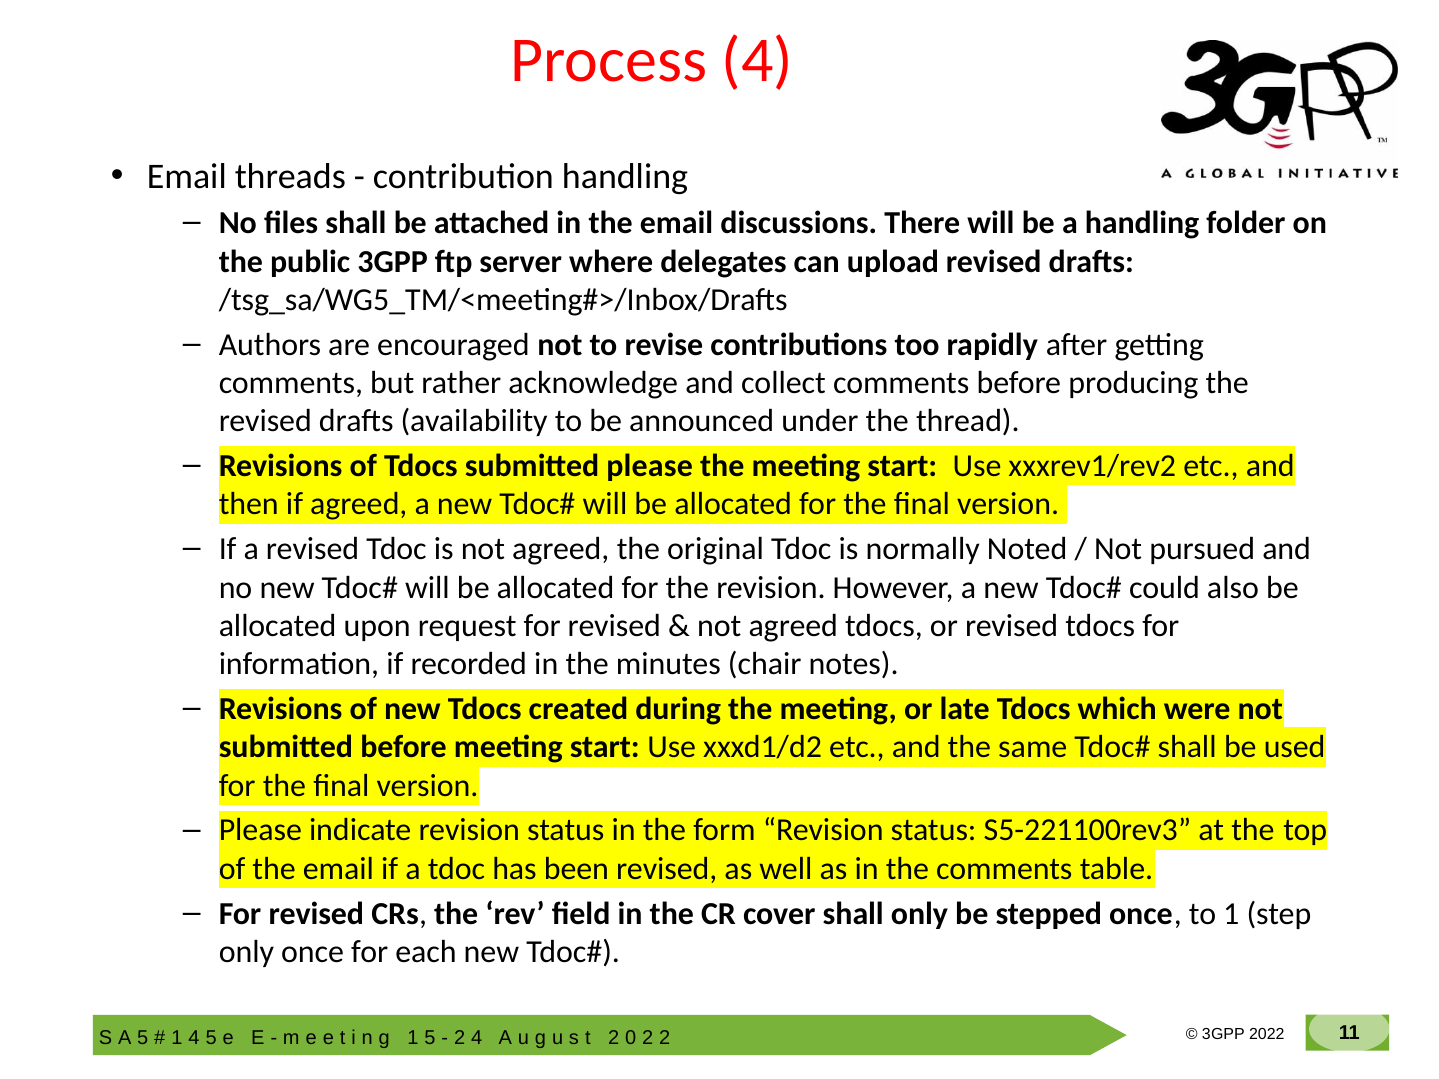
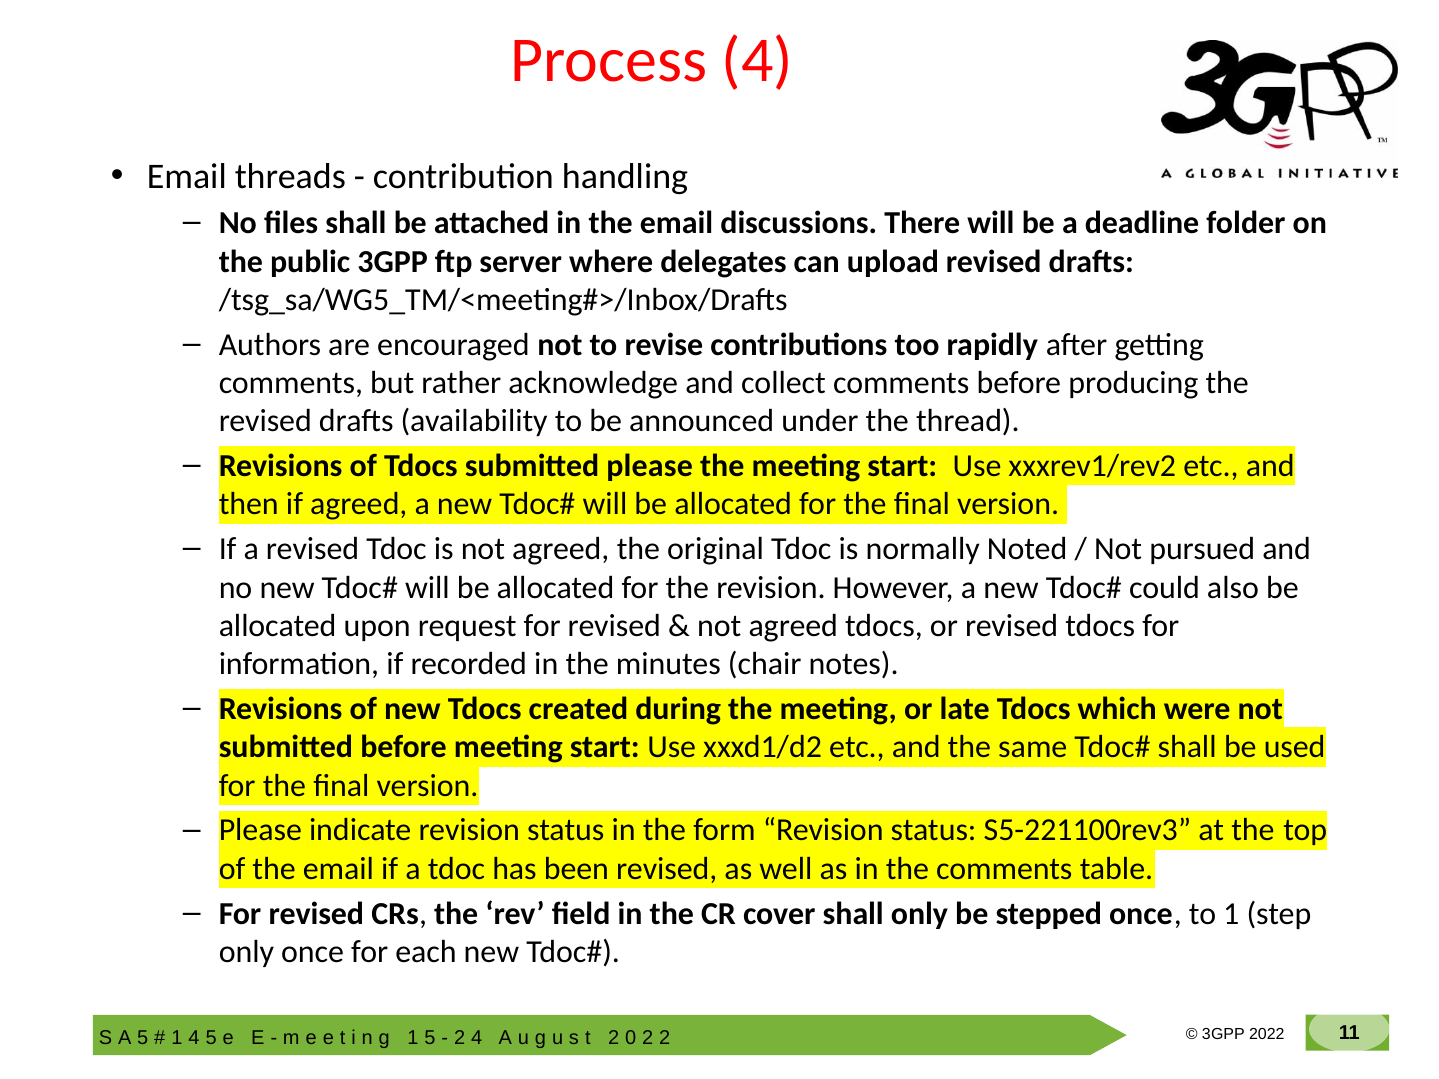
a handling: handling -> deadline
